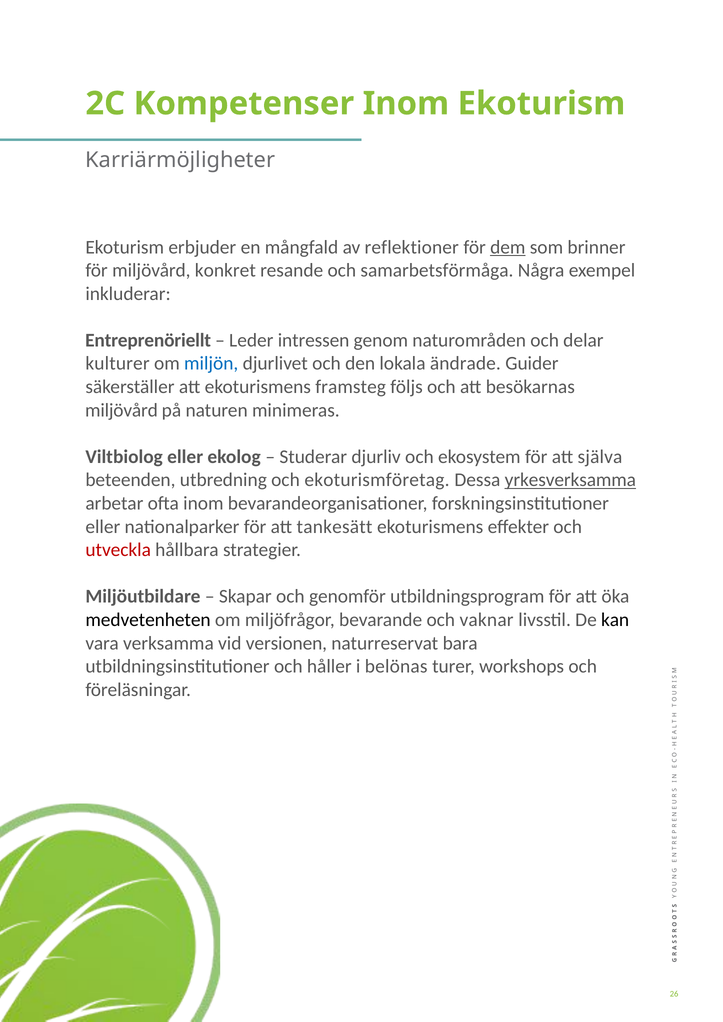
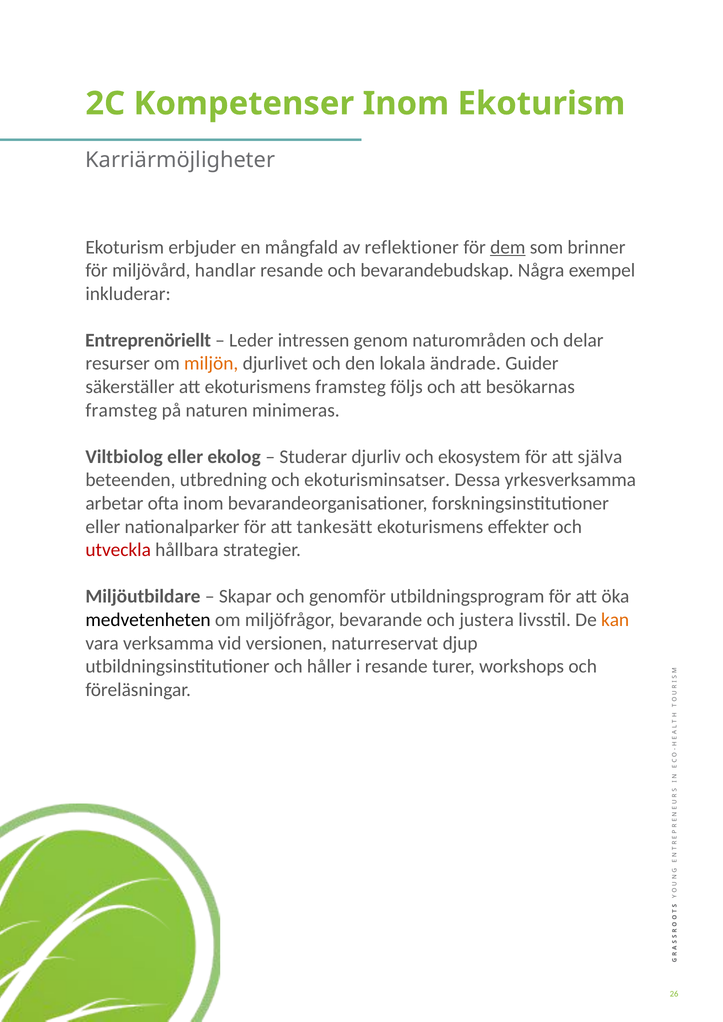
konkret: konkret -> handlar
samarbetsförmåga: samarbetsförmåga -> bevarandebudskap
kulturer: kulturer -> resurser
miljön colour: blue -> orange
miljövård at (121, 410): miljövård -> framsteg
ekoturismföretag: ekoturismföretag -> ekoturisminsatser
yrkesverksamma underline: present -> none
vaknar: vaknar -> justera
kan colour: black -> orange
bara: bara -> djup
i belönas: belönas -> resande
